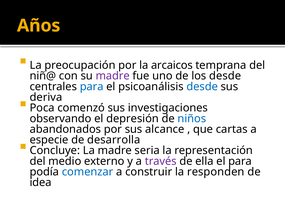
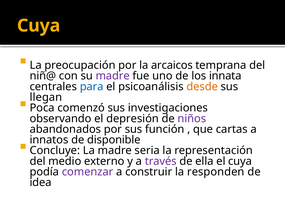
Años at (39, 26): Años -> Cuya
los desde: desde -> innata
desde at (202, 86) colour: blue -> orange
deriva: deriva -> llegan
niños colour: blue -> purple
alcance: alcance -> función
especie: especie -> innatos
desarrolla: desarrolla -> disponible
el para: para -> cuya
comenzar colour: blue -> purple
